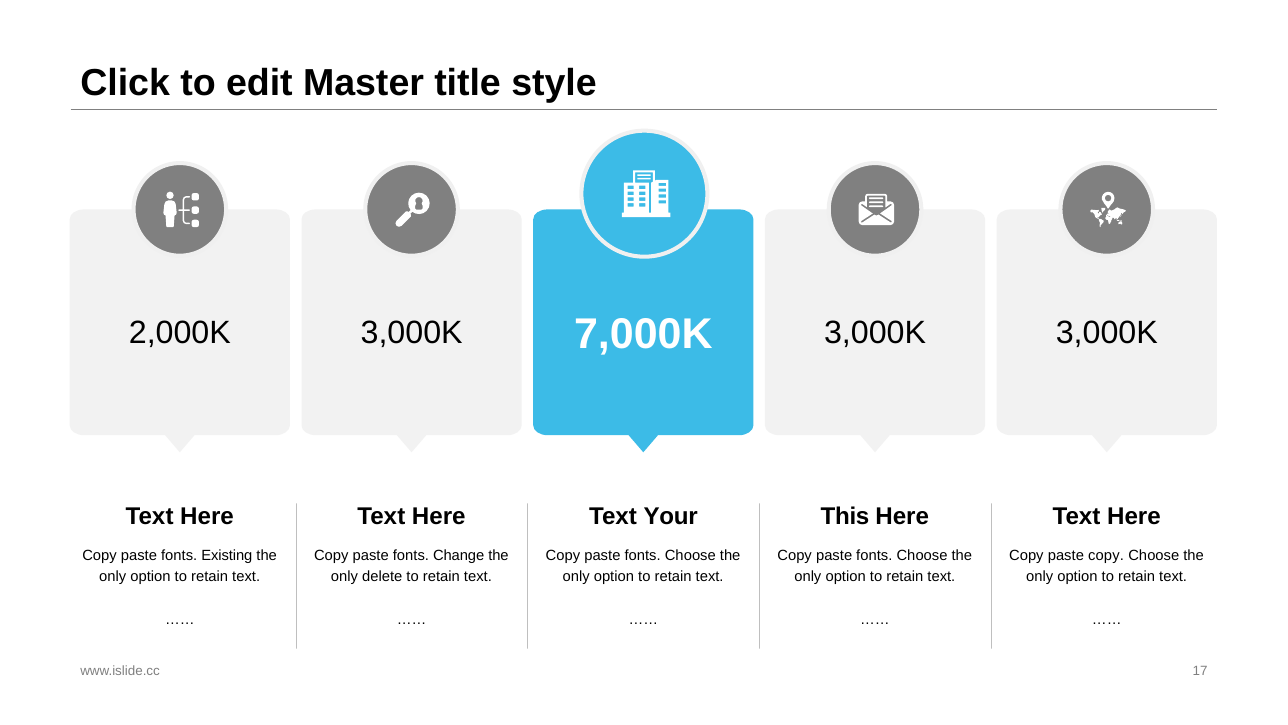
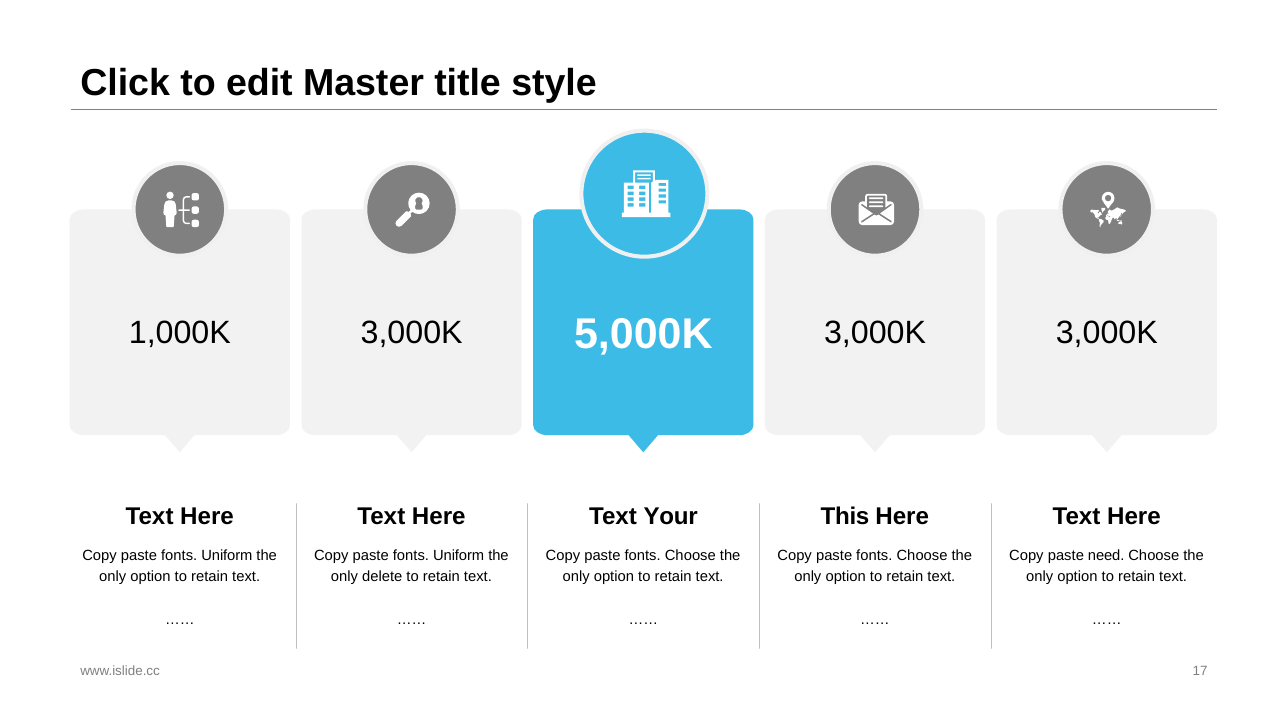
7,000K: 7,000K -> 5,000K
2,000K: 2,000K -> 1,000K
Existing at (227, 555): Existing -> Uniform
Change at (459, 555): Change -> Uniform
paste copy: copy -> need
